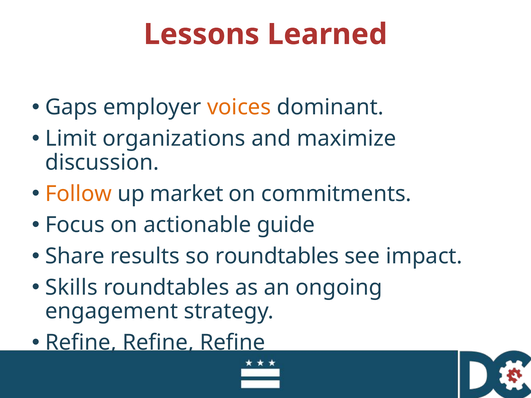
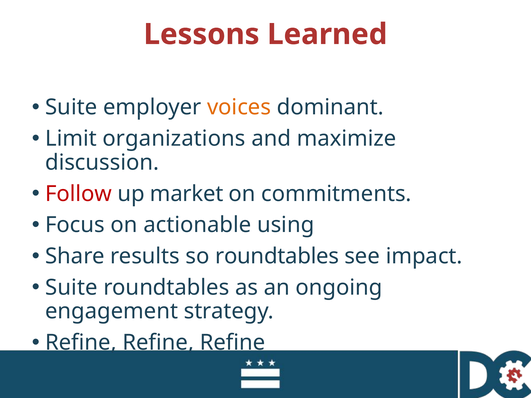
Gaps at (71, 107): Gaps -> Suite
Follow colour: orange -> red
guide: guide -> using
Skills at (71, 288): Skills -> Suite
